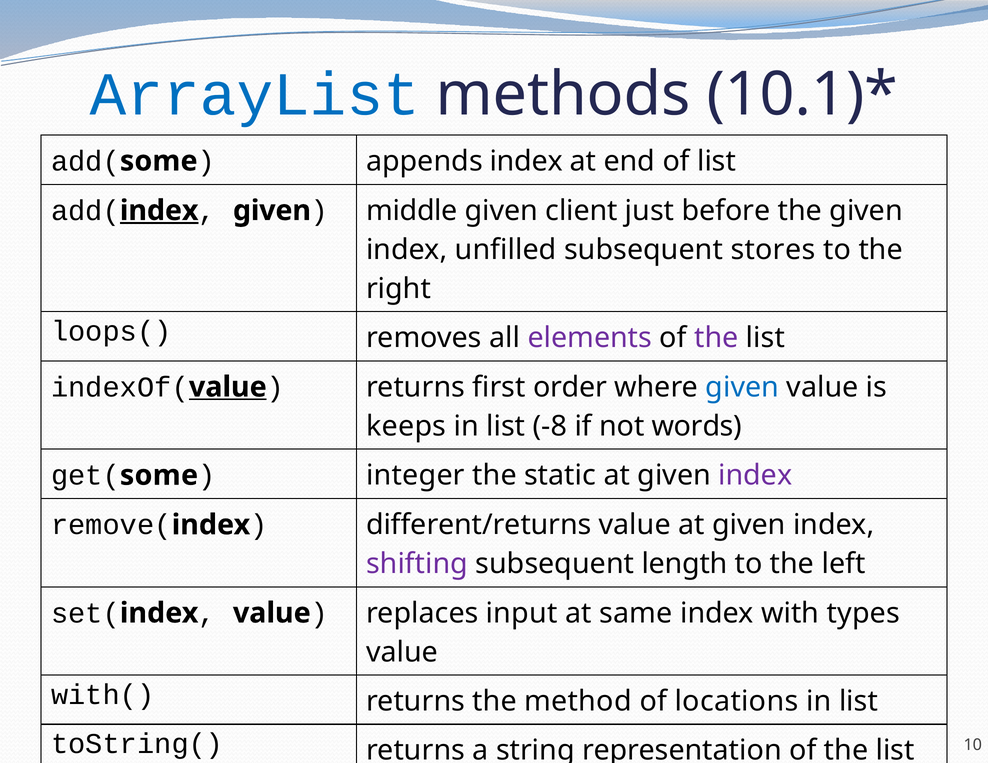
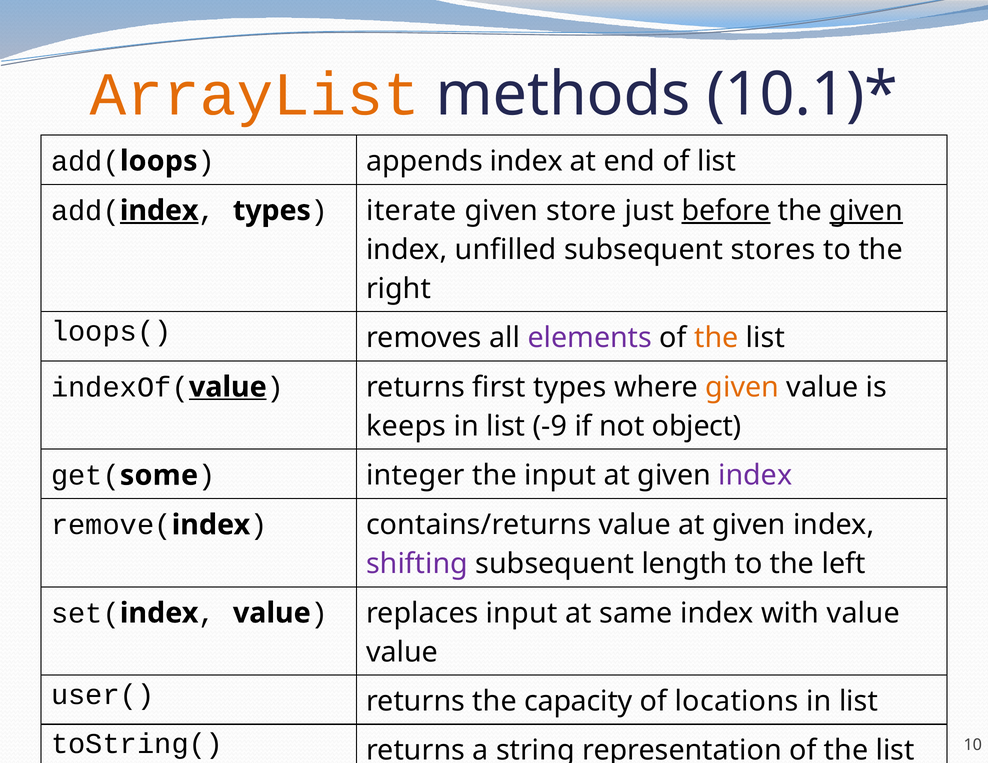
ArrayList colour: blue -> orange
some at (159, 161): some -> loops
given at (272, 211): given -> types
middle: middle -> iterate
client: client -> store
before underline: none -> present
given at (866, 211) underline: none -> present
the at (716, 338) colour: purple -> orange
first order: order -> types
given at (742, 387) colour: blue -> orange
-8: -8 -> -9
words: words -> object
the static: static -> input
different/returns: different/returns -> contains/returns
with types: types -> value
with(: with( -> user(
method: method -> capacity
